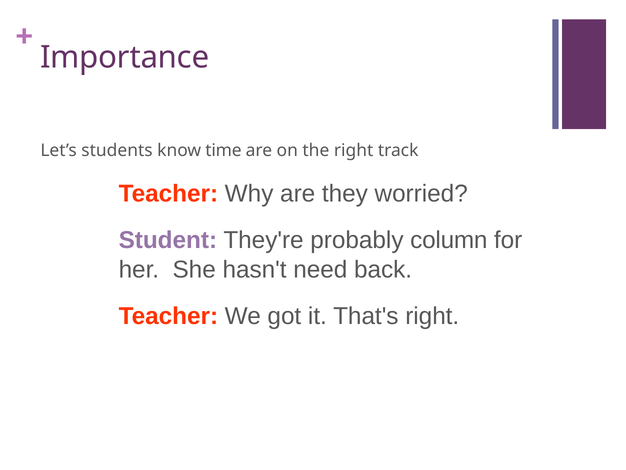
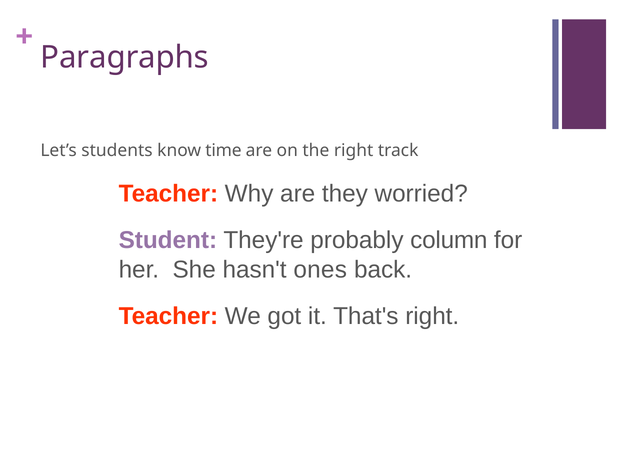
Importance: Importance -> Paragraphs
need: need -> ones
